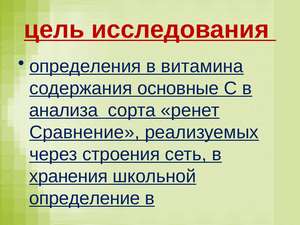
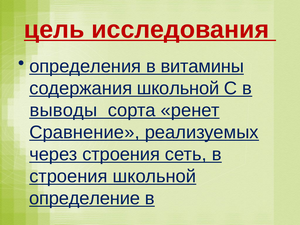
витамина: витамина -> витамины
содержания основные: основные -> школьной
анализа: анализа -> выводы
хранения at (68, 176): хранения -> строения
